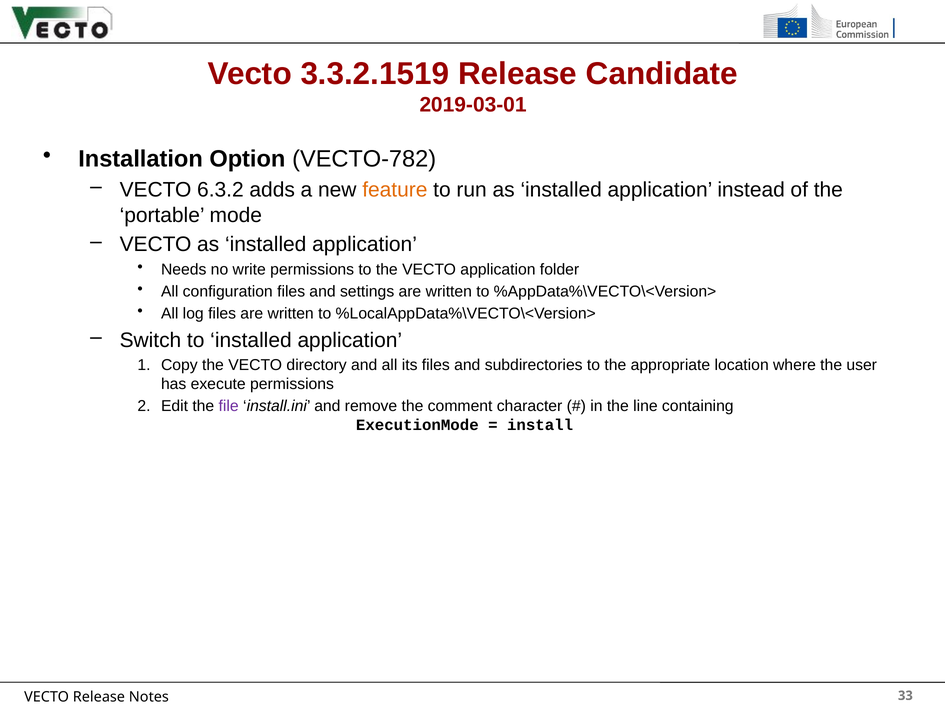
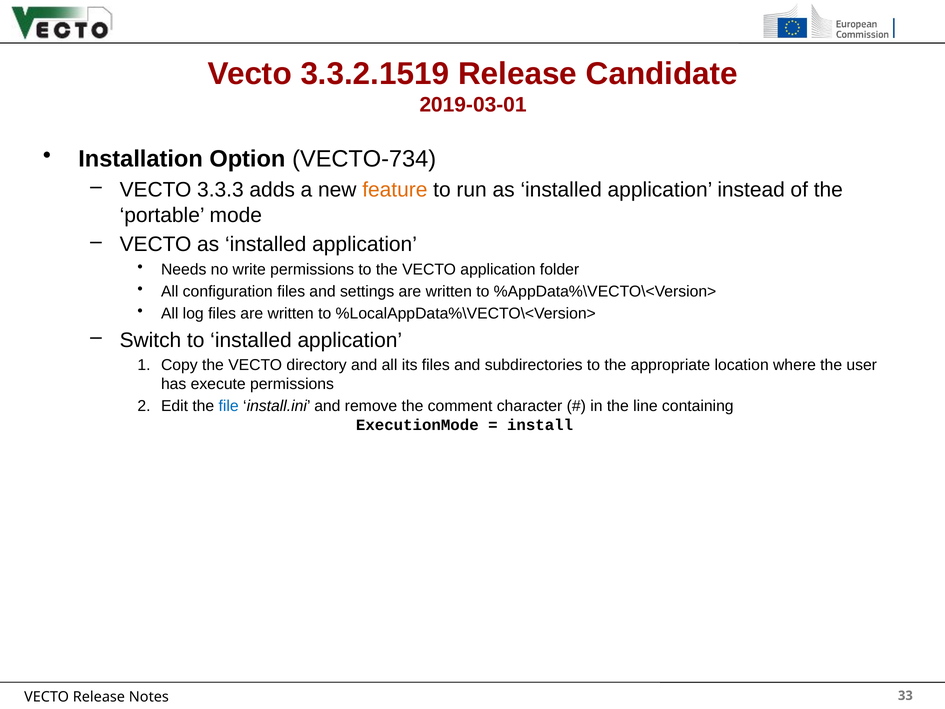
VECTO-782: VECTO-782 -> VECTO-734
6.3.2: 6.3.2 -> 3.3.3
file colour: purple -> blue
